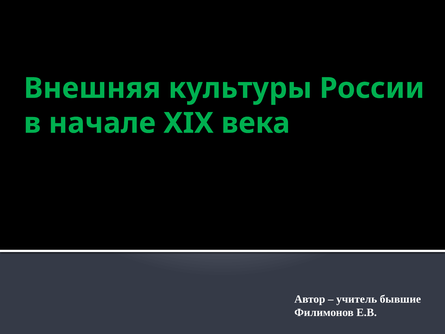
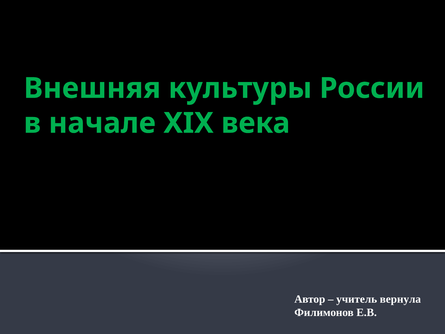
бывшие: бывшие -> вернула
